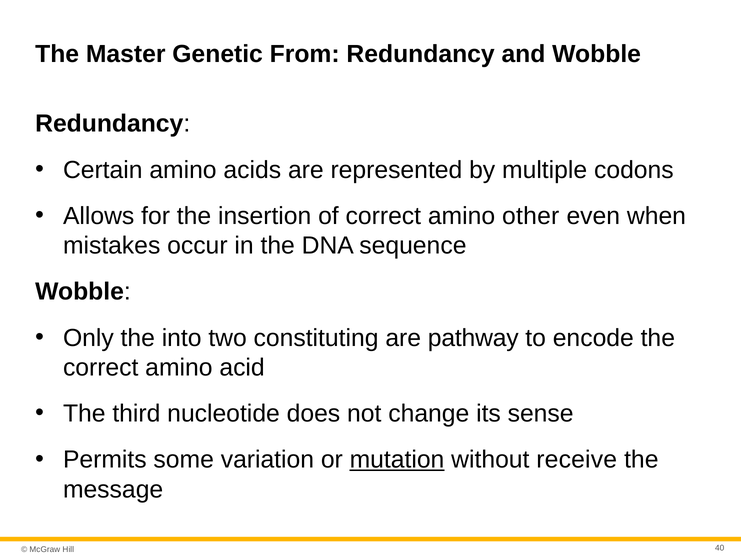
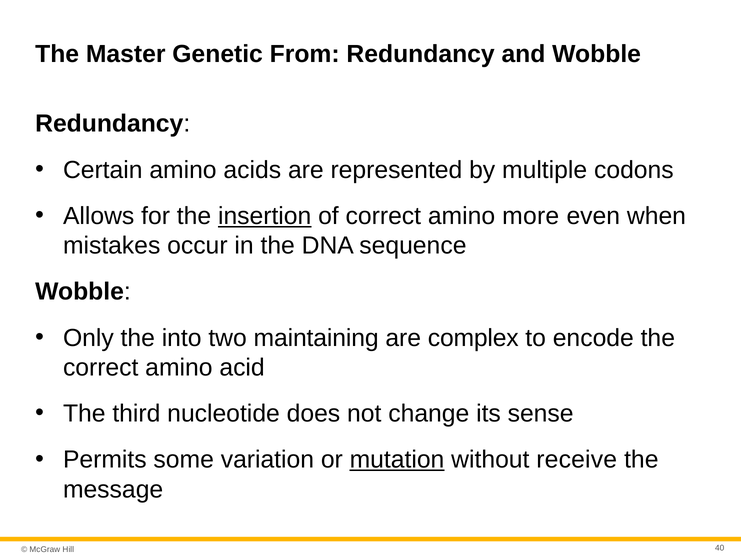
insertion underline: none -> present
other: other -> more
constituting: constituting -> maintaining
pathway: pathway -> complex
